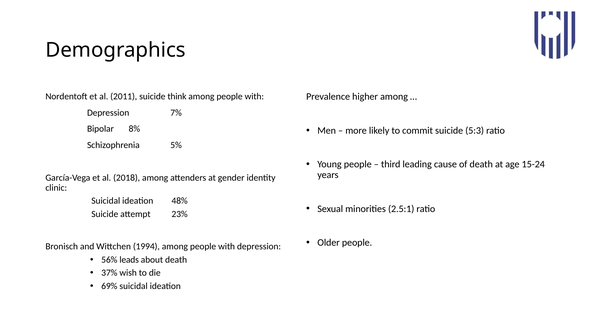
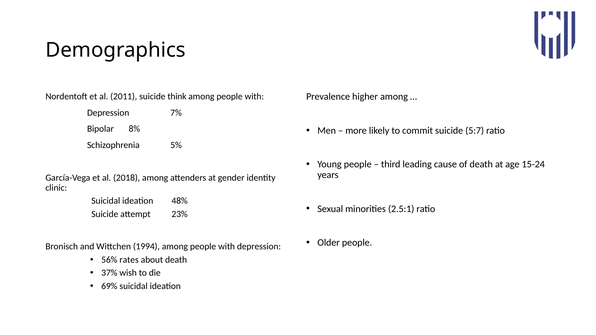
5:3: 5:3 -> 5:7
leads: leads -> rates
